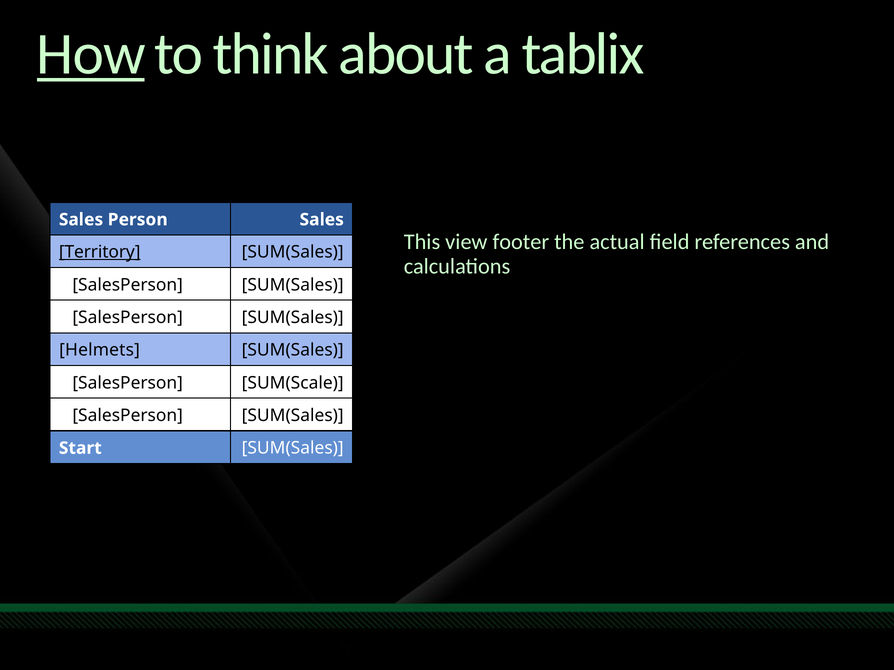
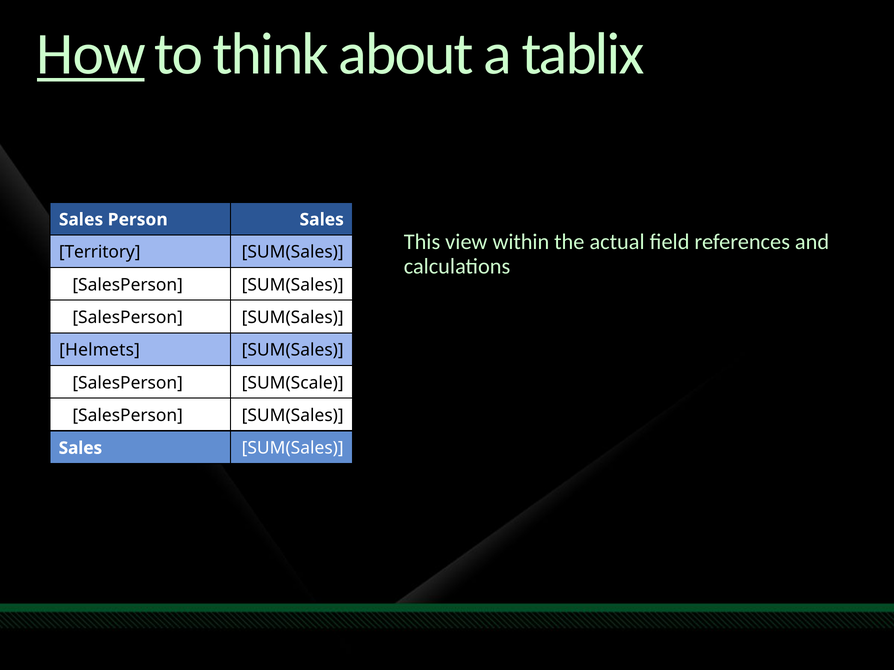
footer: footer -> within
Territory underline: present -> none
Start at (80, 448): Start -> Sales
